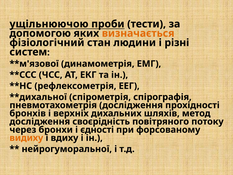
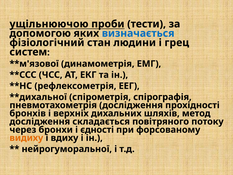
визначається colour: orange -> blue
різні: різні -> грец
своєрідність: своєрідність -> складається
